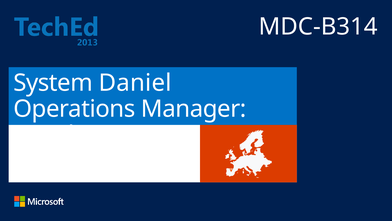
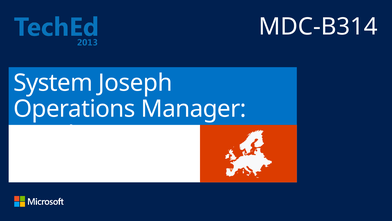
System Daniel: Daniel -> Joseph
